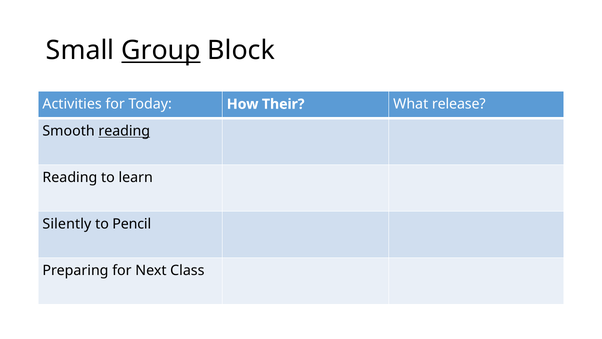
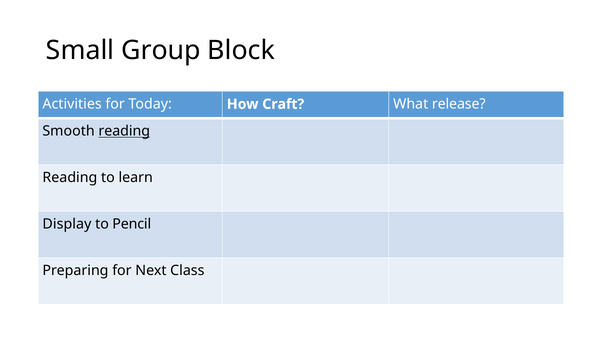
Group underline: present -> none
Their: Their -> Craft
Silently: Silently -> Display
